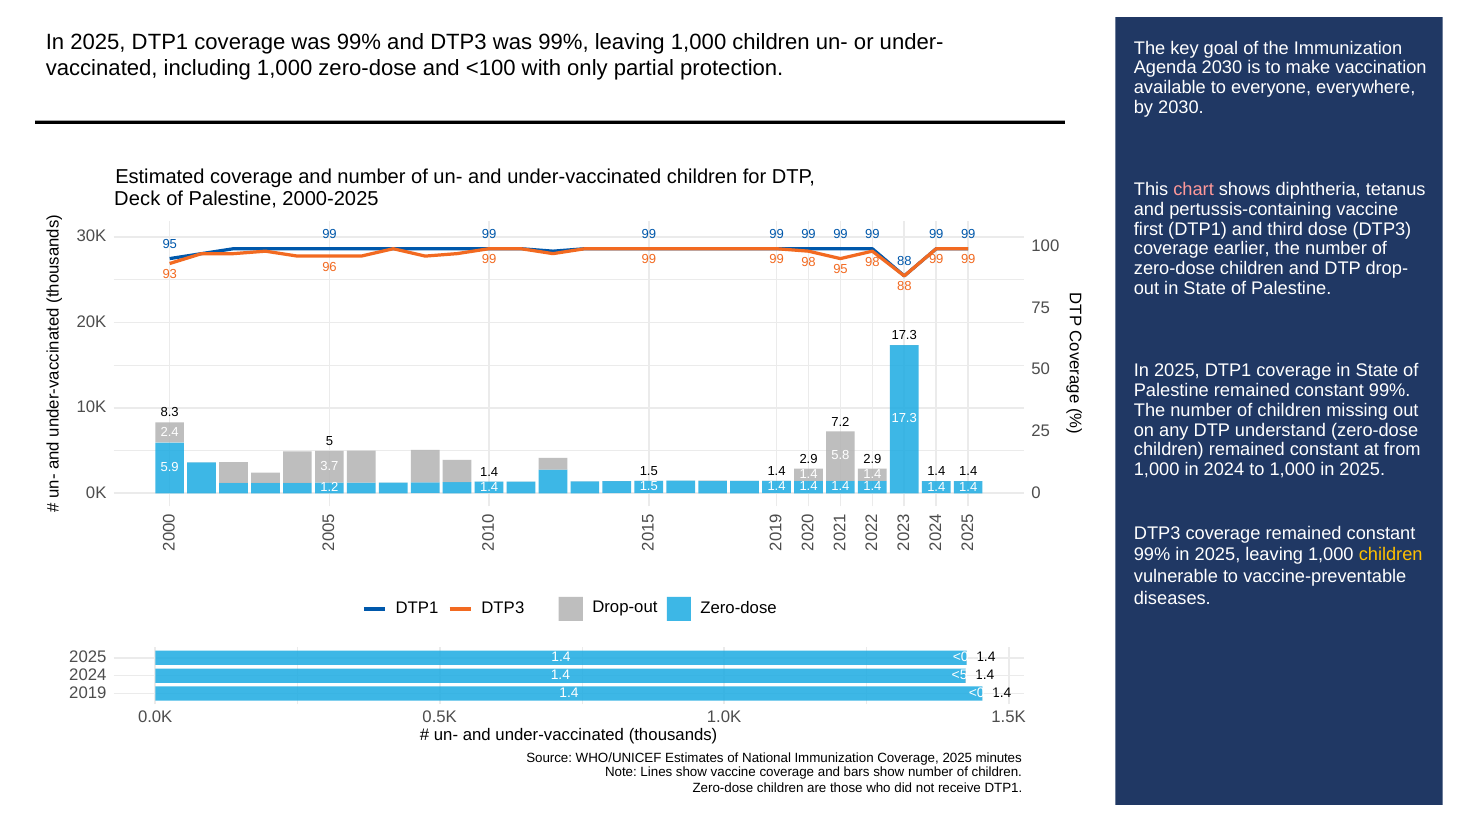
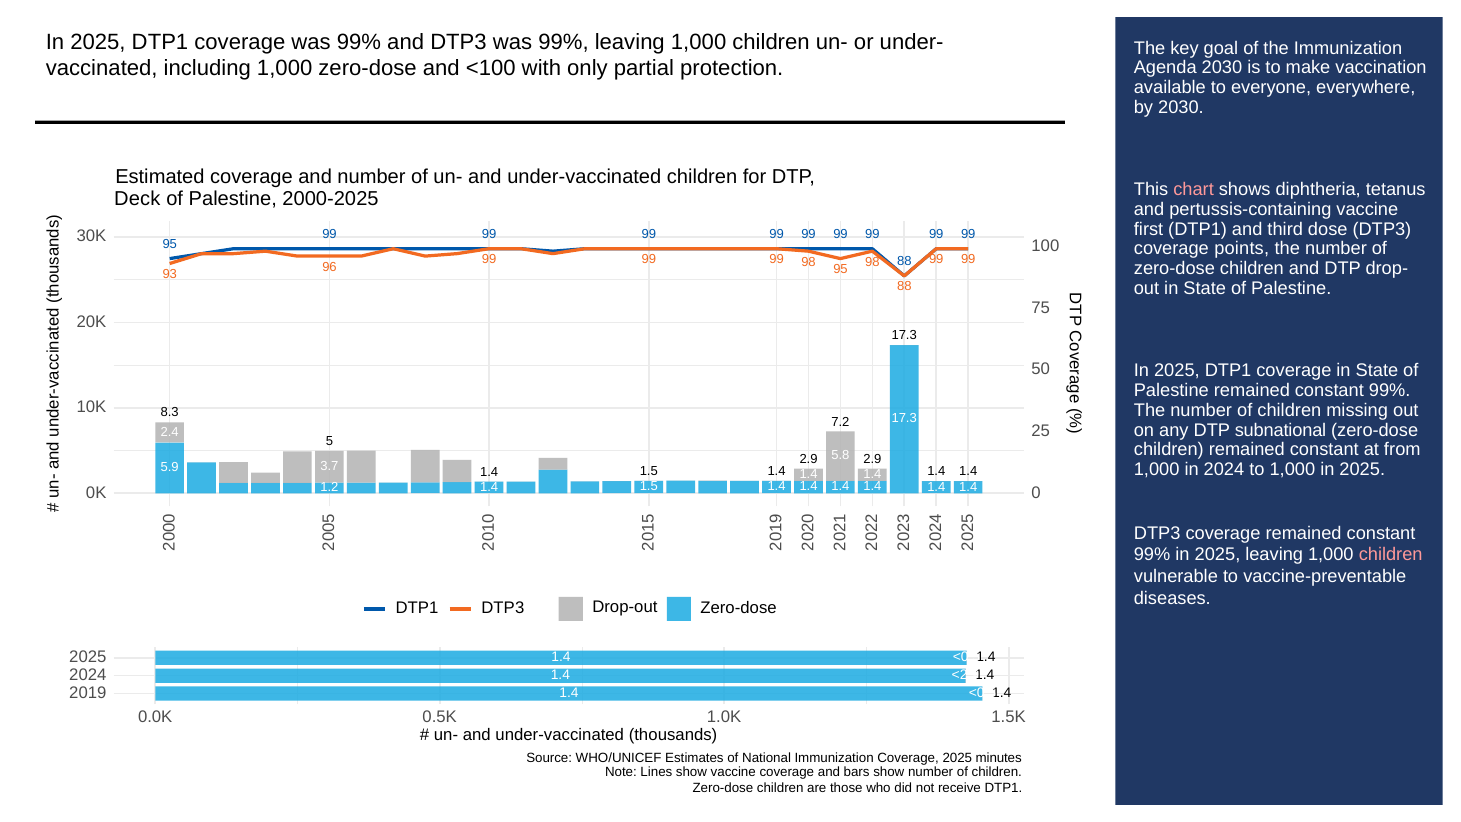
earlier: earlier -> points
understand: understand -> subnational
children at (1391, 555) colour: yellow -> pink
<5.5: <5.5 -> <2.9
